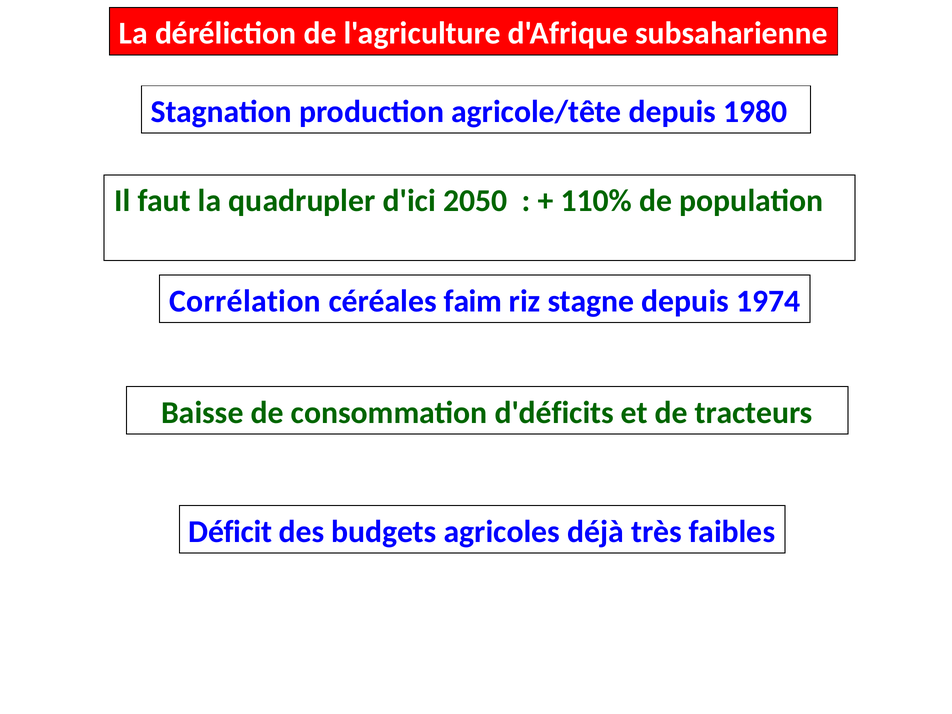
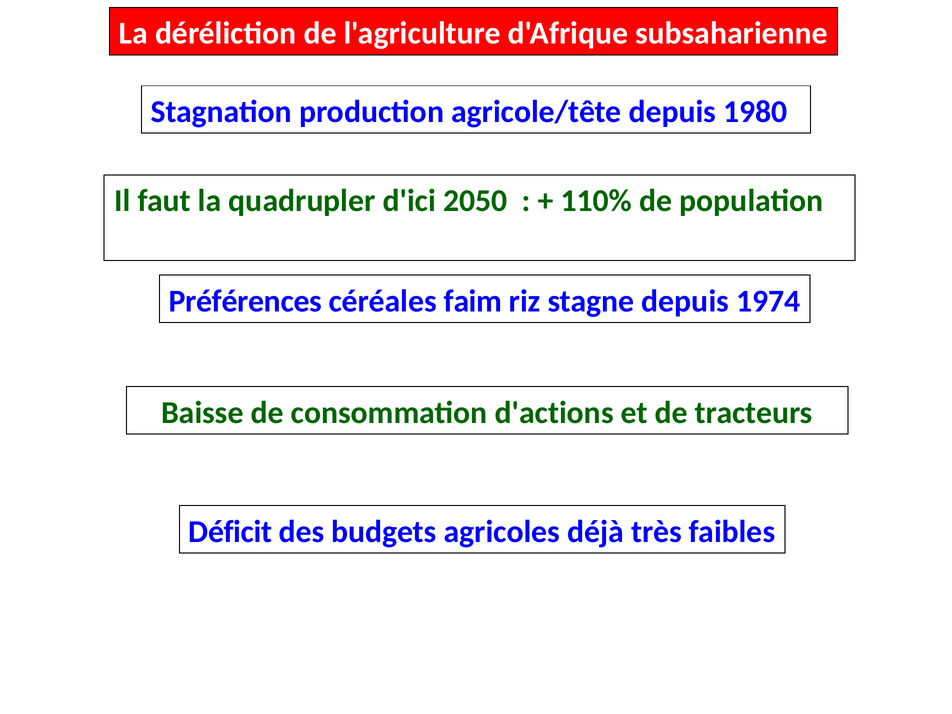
Corrélation: Corrélation -> Préférences
d'déficits: d'déficits -> d'actions
